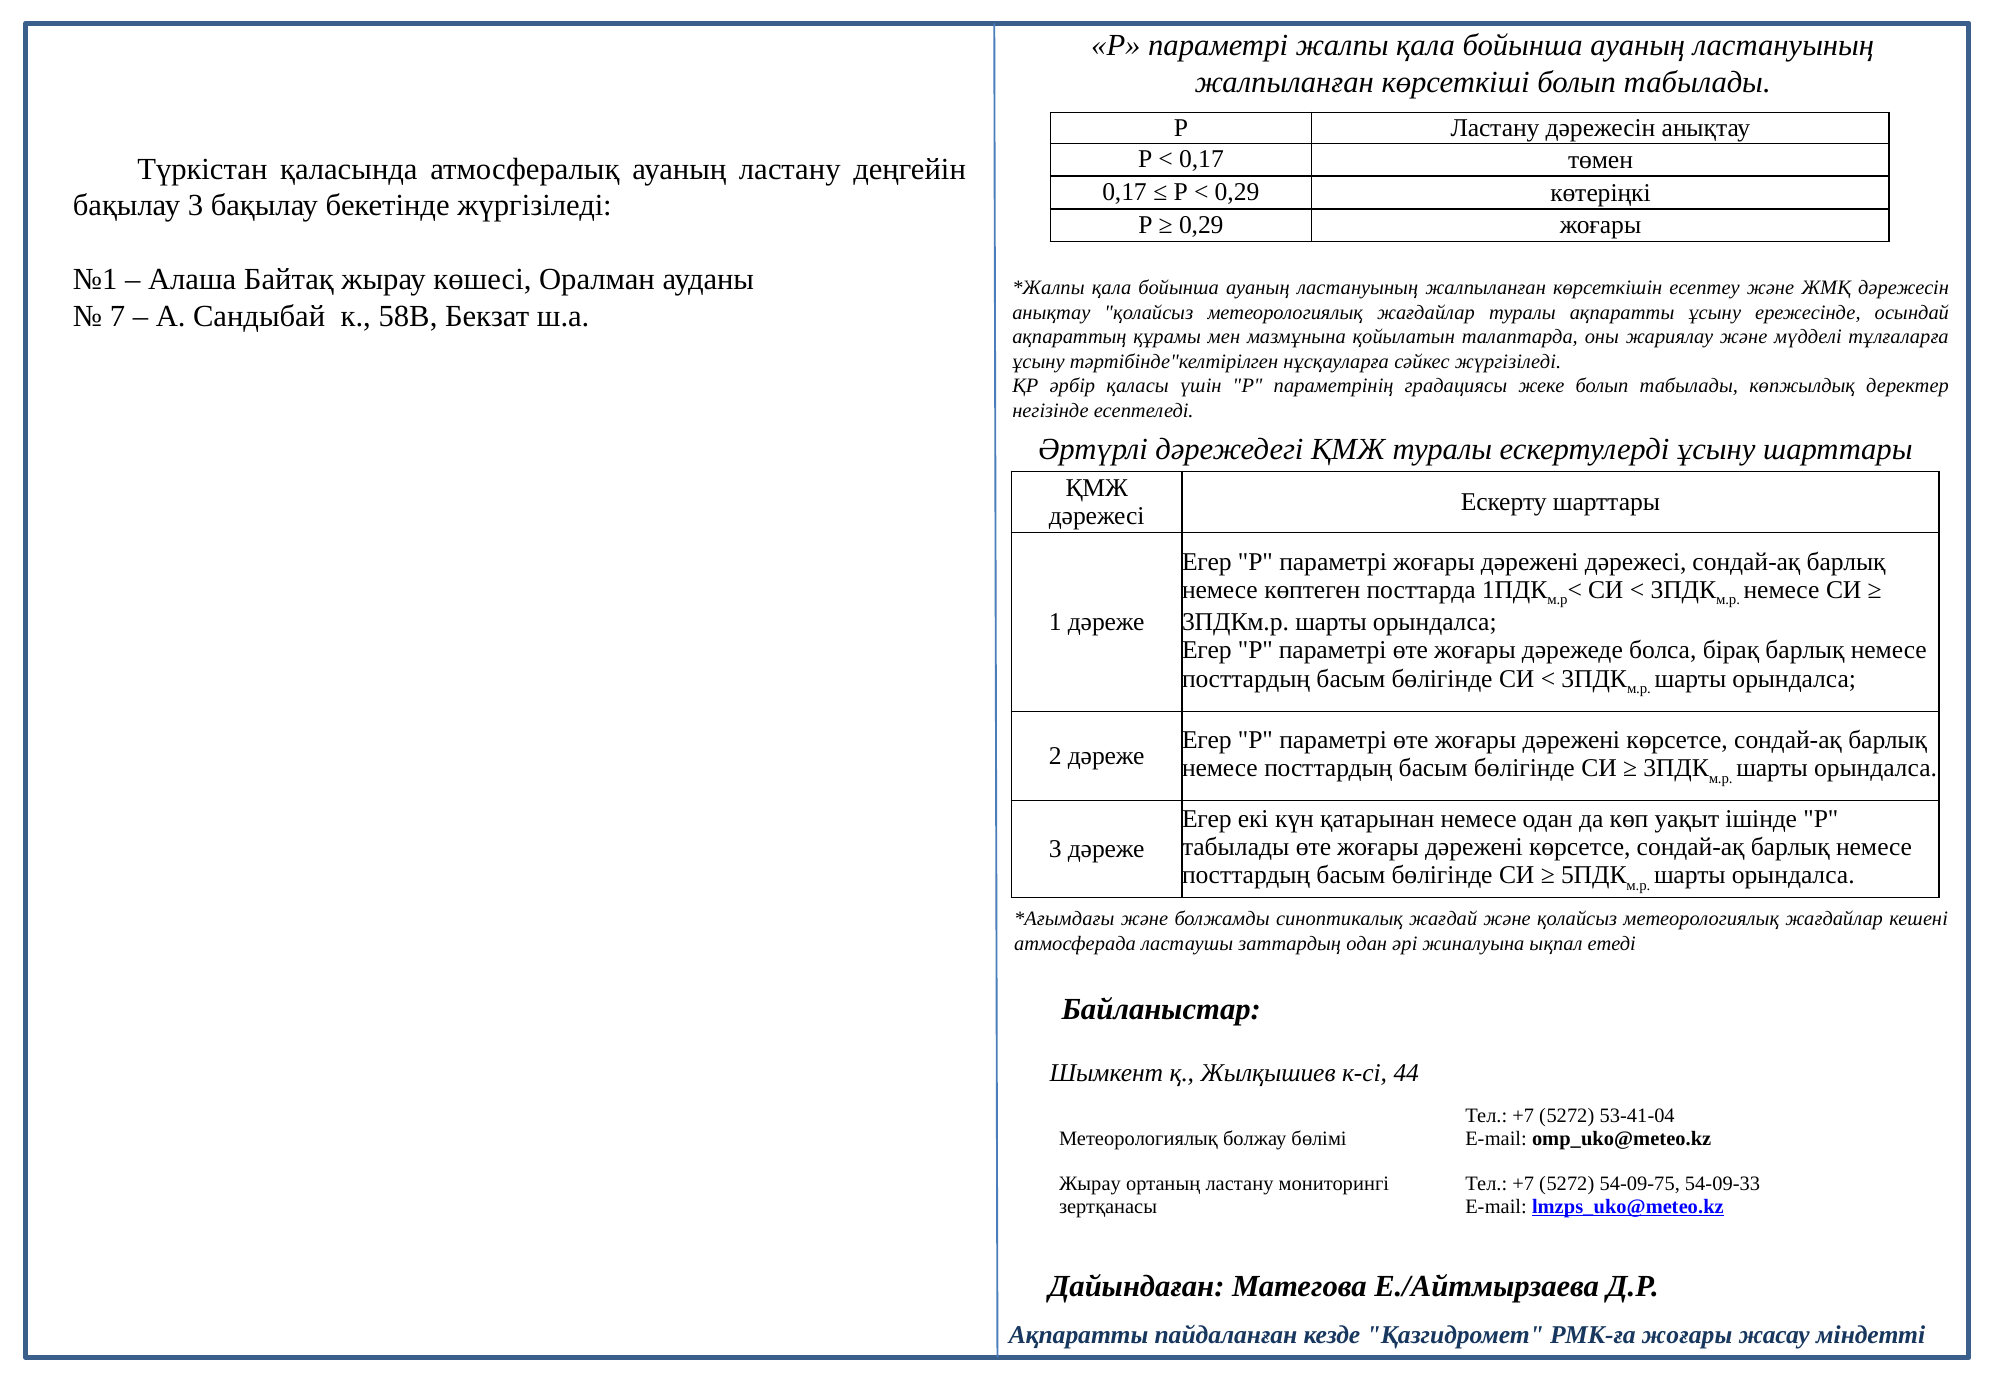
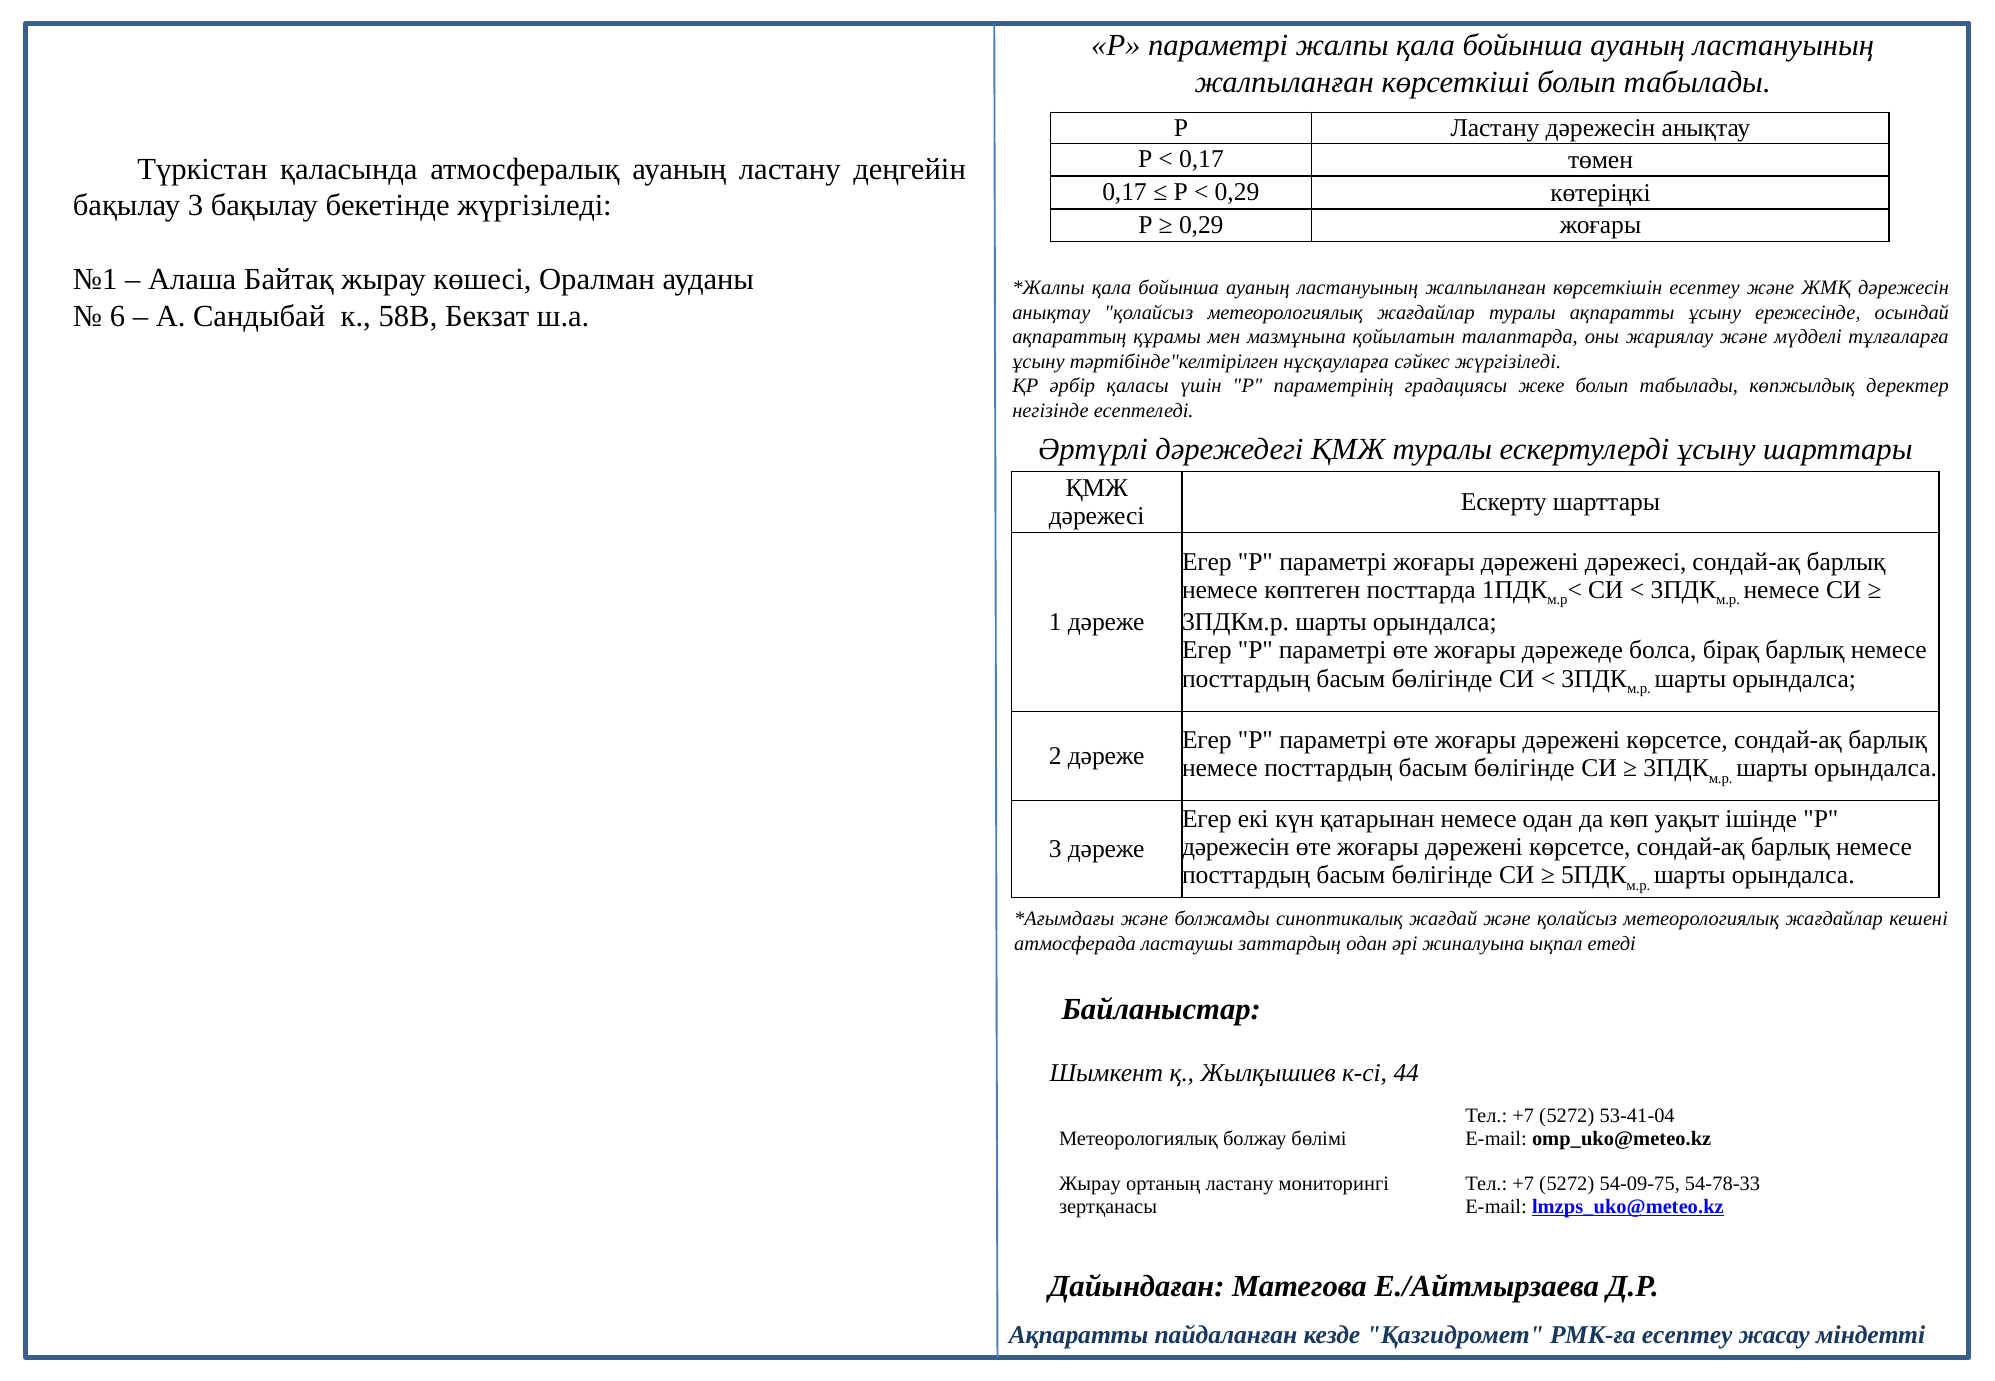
7: 7 -> 6
табылады at (1236, 847): табылады -> дәрежесін
54-09-33: 54-09-33 -> 54-78-33
РМК-ға жоғары: жоғары -> есептеу
